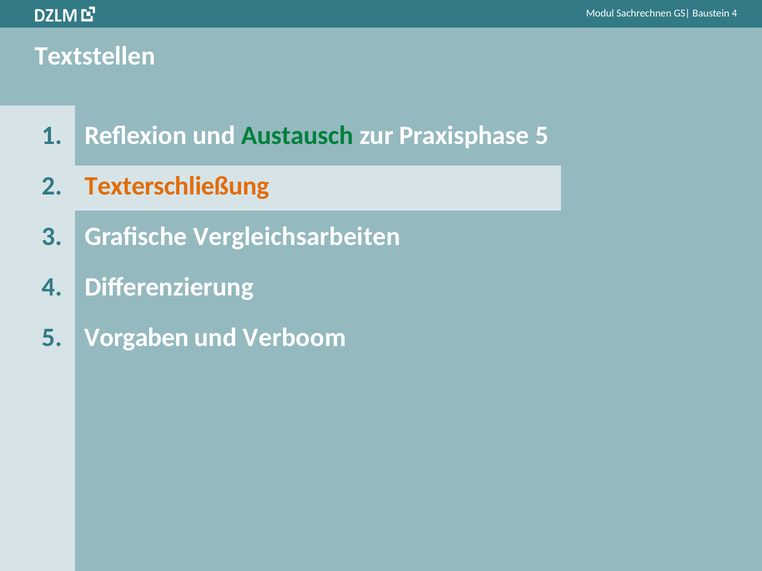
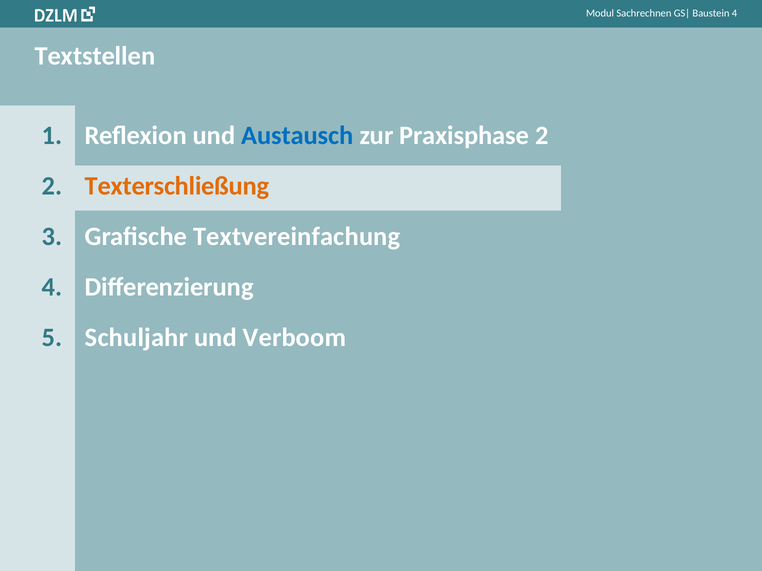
Austausch colour: green -> blue
Praxisphase 5: 5 -> 2
Vergleichsarbeiten: Vergleichsarbeiten -> Textvereinfachung
Vorgaben: Vorgaben -> Schuljahr
